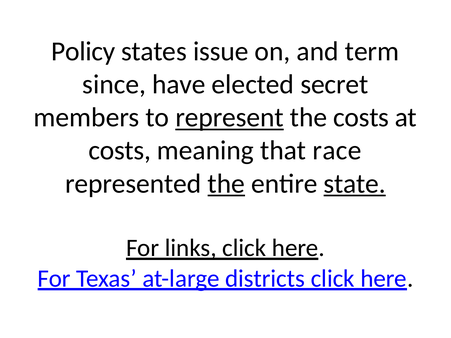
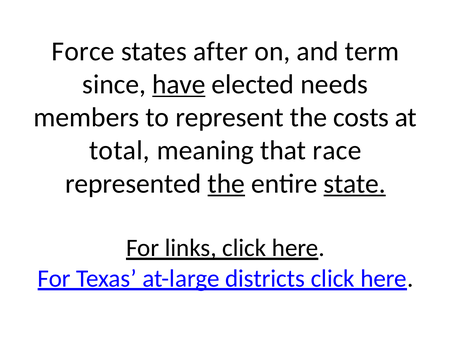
Policy: Policy -> Force
issue: issue -> after
have underline: none -> present
secret: secret -> needs
represent underline: present -> none
costs at (120, 151): costs -> total
